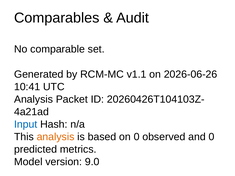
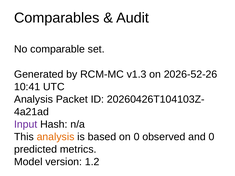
v1.1: v1.1 -> v1.3
2026-06-26: 2026-06-26 -> 2026-52-26
Input colour: blue -> purple
9.0: 9.0 -> 1.2
